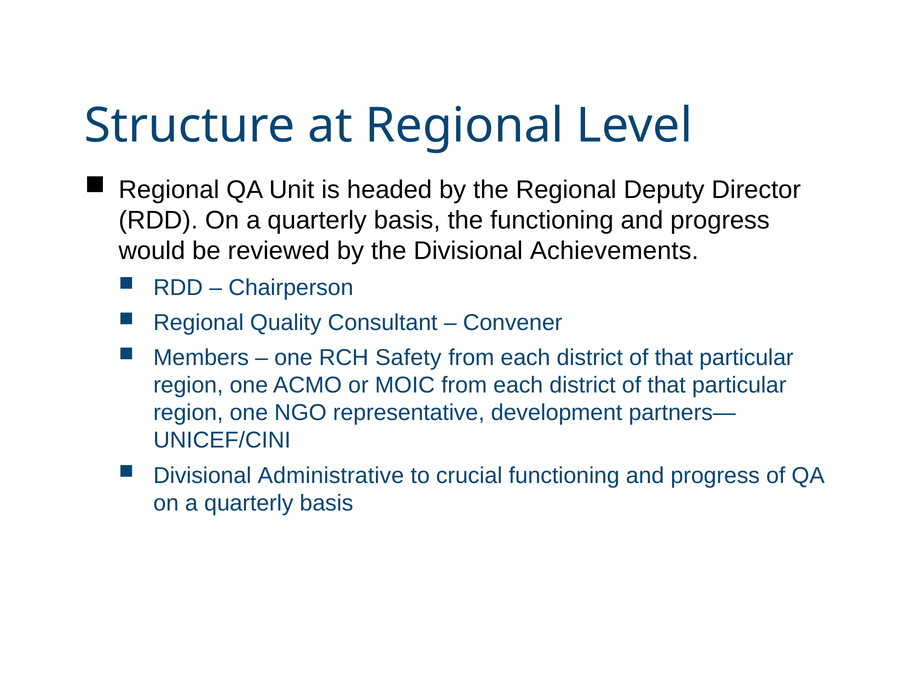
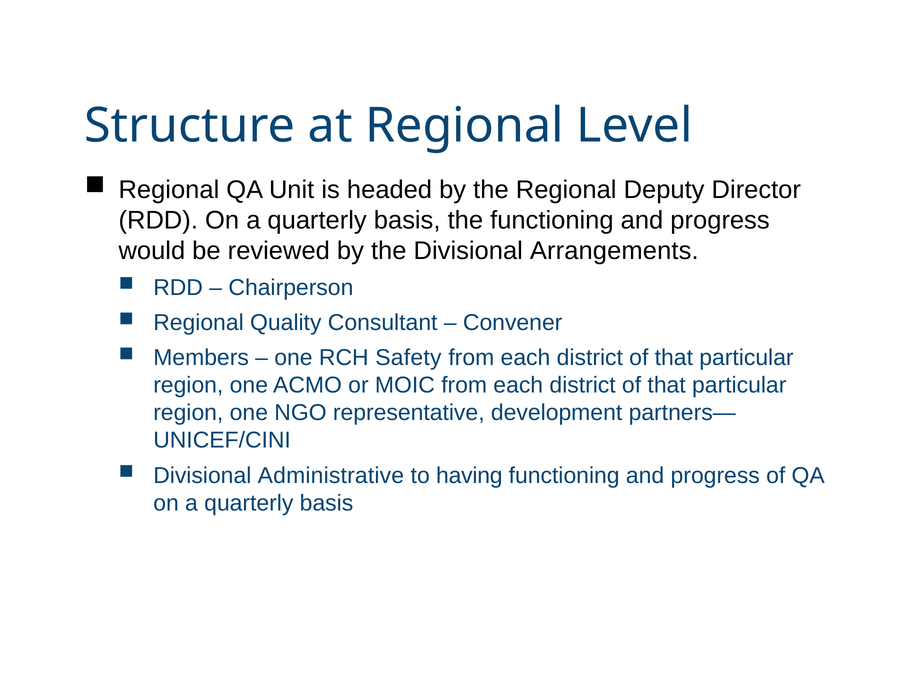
Achievements: Achievements -> Arrangements
crucial: crucial -> having
